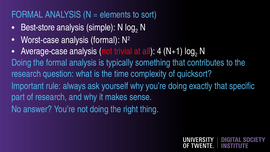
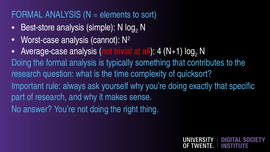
analysis formal: formal -> cannot
